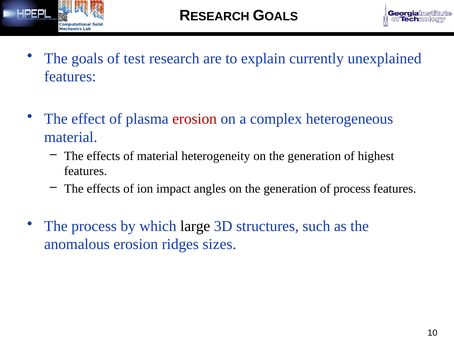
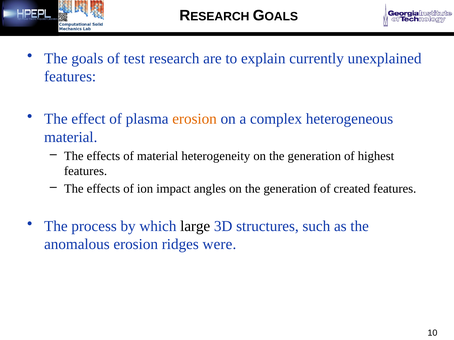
erosion at (195, 119) colour: red -> orange
of process: process -> created
sizes: sizes -> were
